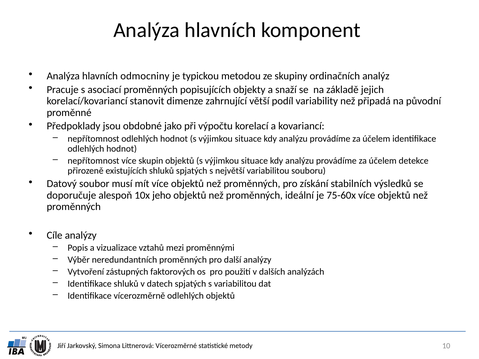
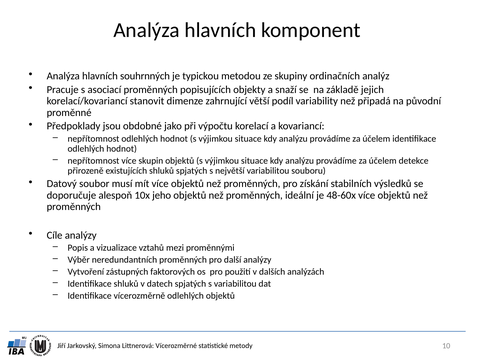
odmocniny: odmocniny -> souhrnných
75-60x: 75-60x -> 48-60x
